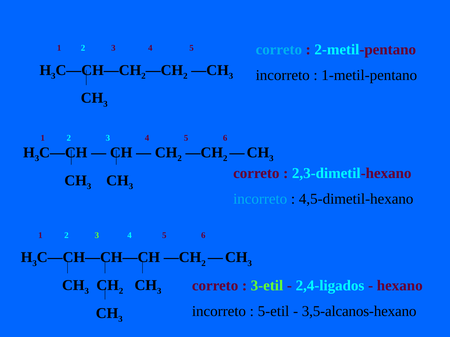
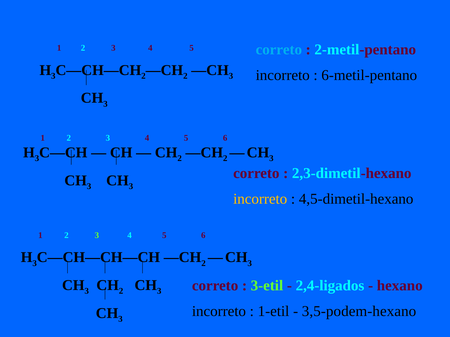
1-metil-pentano: 1-metil-pentano -> 6-metil-pentano
incorreto at (260, 199) colour: light blue -> yellow
5-etil: 5-etil -> 1-etil
3,5-alcanos-hexano: 3,5-alcanos-hexano -> 3,5-podem-hexano
